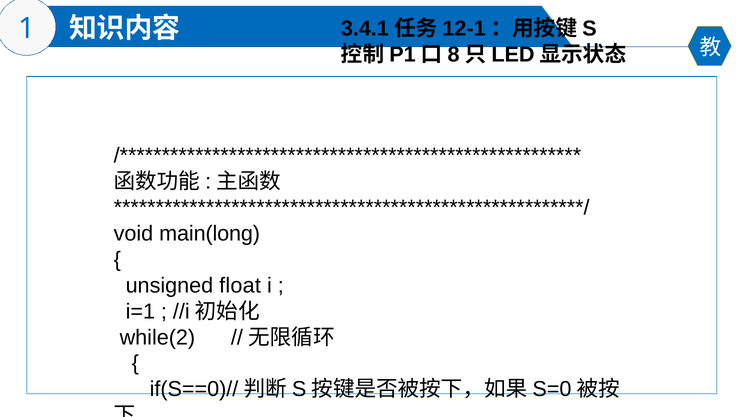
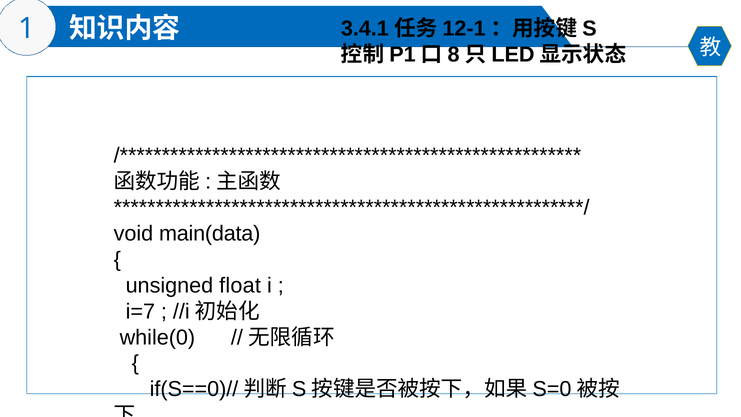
main(long: main(long -> main(data
i=1: i=1 -> i=7
while(2: while(2 -> while(0
